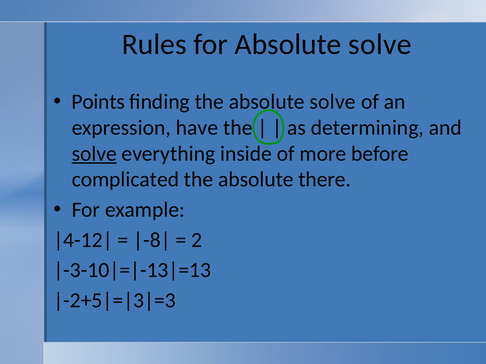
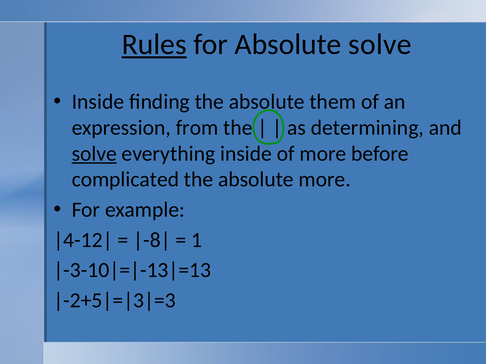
Rules underline: none -> present
Points at (98, 102): Points -> Inside
the absolute solve: solve -> them
have: have -> from
absolute there: there -> more
2: 2 -> 1
